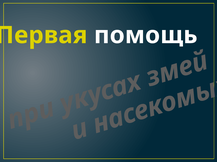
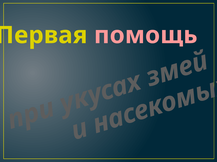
помощь colour: white -> pink
